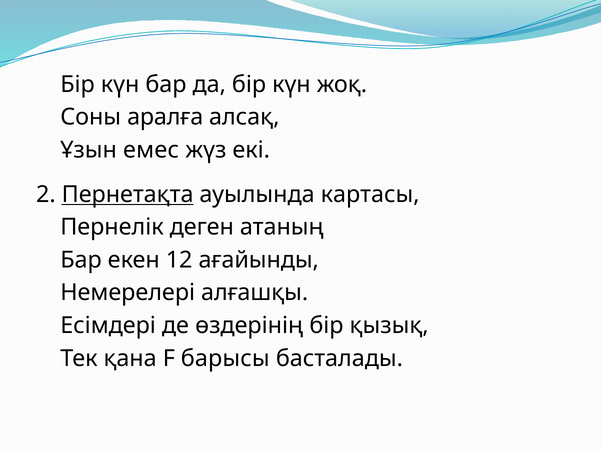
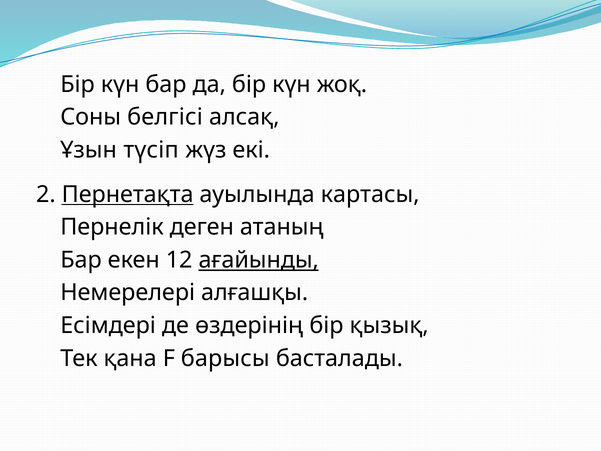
аралға: аралға -> белгісі
емес: емес -> түсіп
ағайынды underline: none -> present
